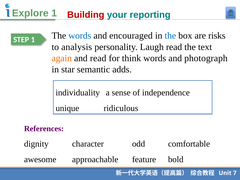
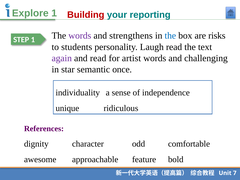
words at (80, 36) colour: blue -> purple
encouraged: encouraged -> strengthens
analysis: analysis -> students
again colour: orange -> purple
think: think -> artist
photograph: photograph -> challenging
adds: adds -> once
